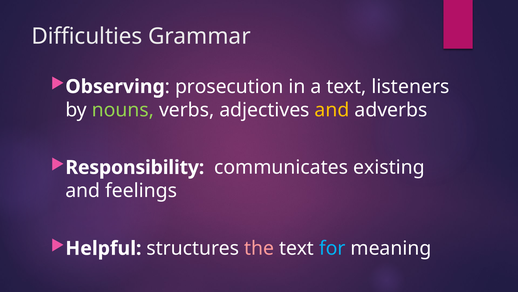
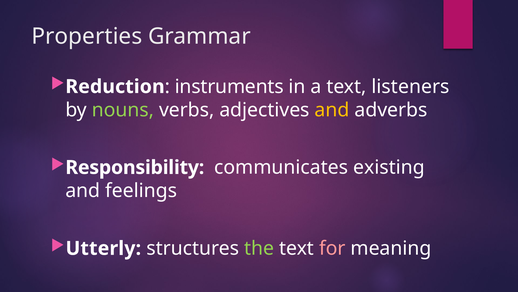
Difficulties: Difficulties -> Properties
Observing: Observing -> Reduction
prosecution: prosecution -> instruments
Helpful: Helpful -> Utterly
the colour: pink -> light green
for colour: light blue -> pink
